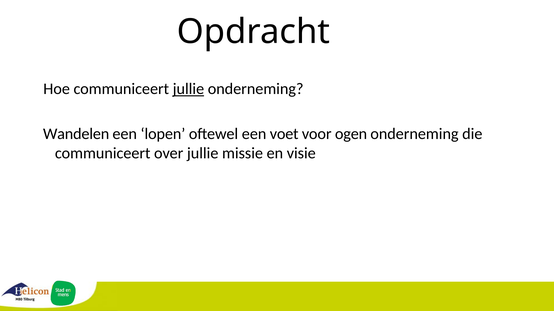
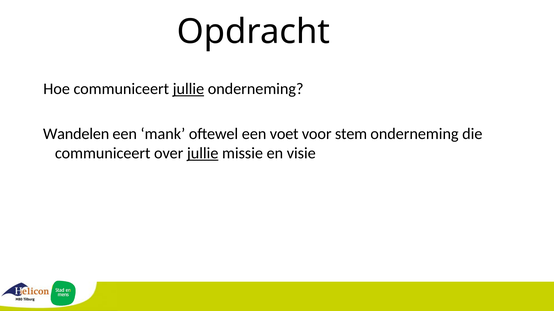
lopen: lopen -> mank
ogen: ogen -> stem
jullie at (203, 154) underline: none -> present
